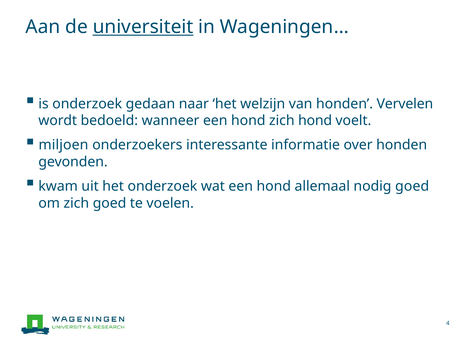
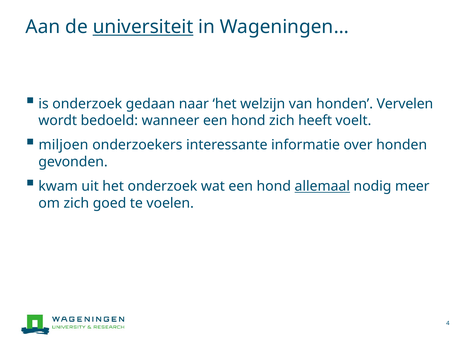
zich hond: hond -> heeft
allemaal underline: none -> present
nodig goed: goed -> meer
